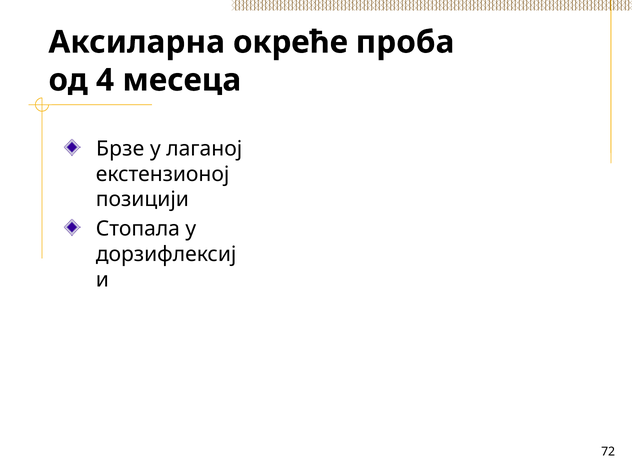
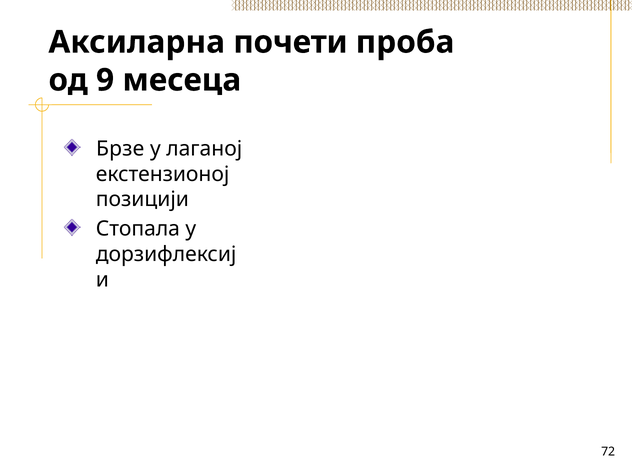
окреће: окреће -> почети
4: 4 -> 9
